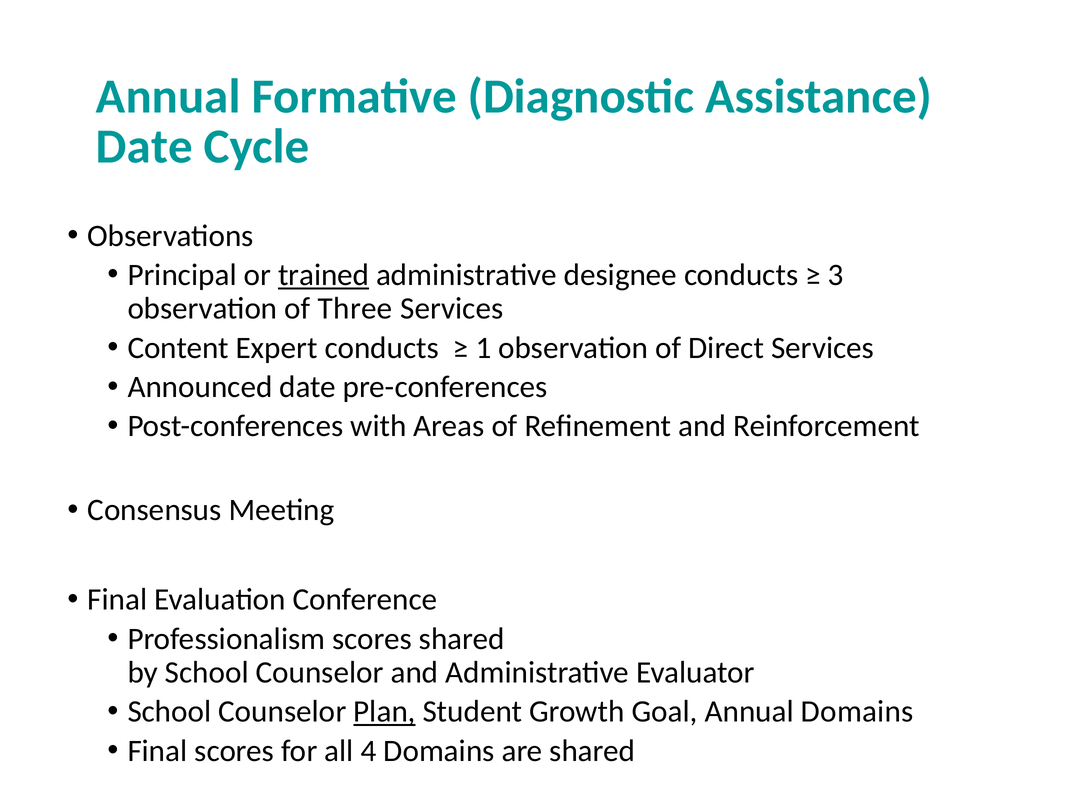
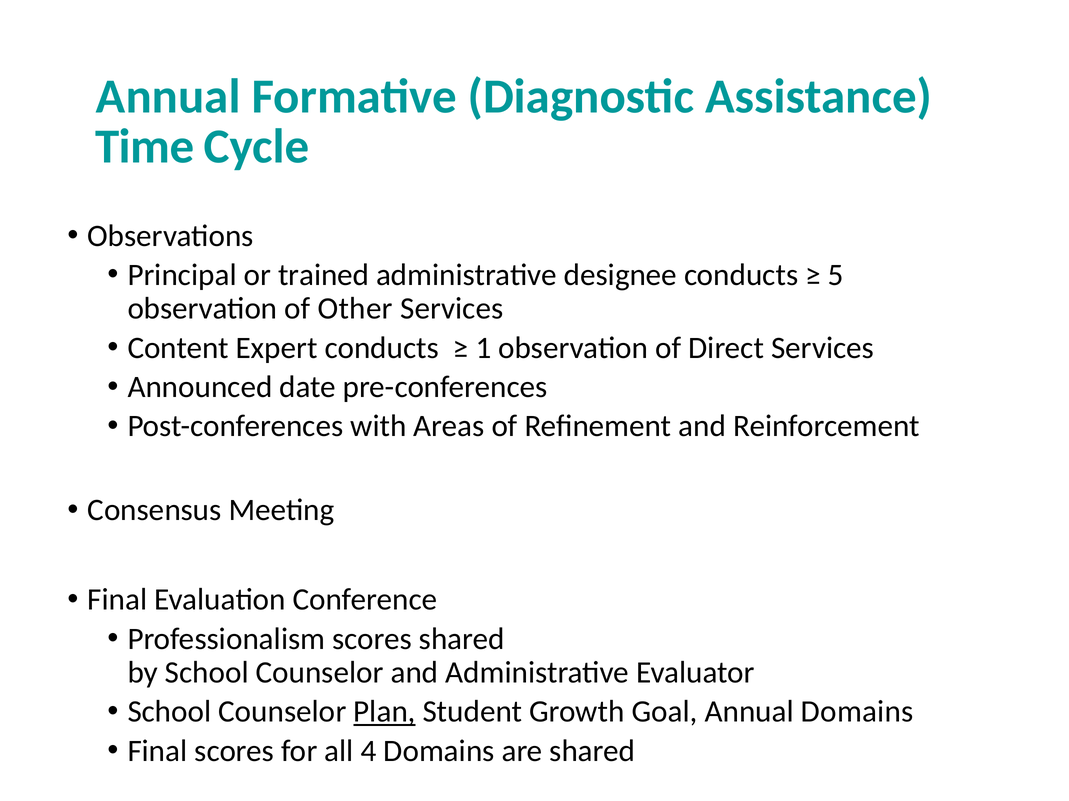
Date at (144, 147): Date -> Time
trained underline: present -> none
3: 3 -> 5
Three: Three -> Other
